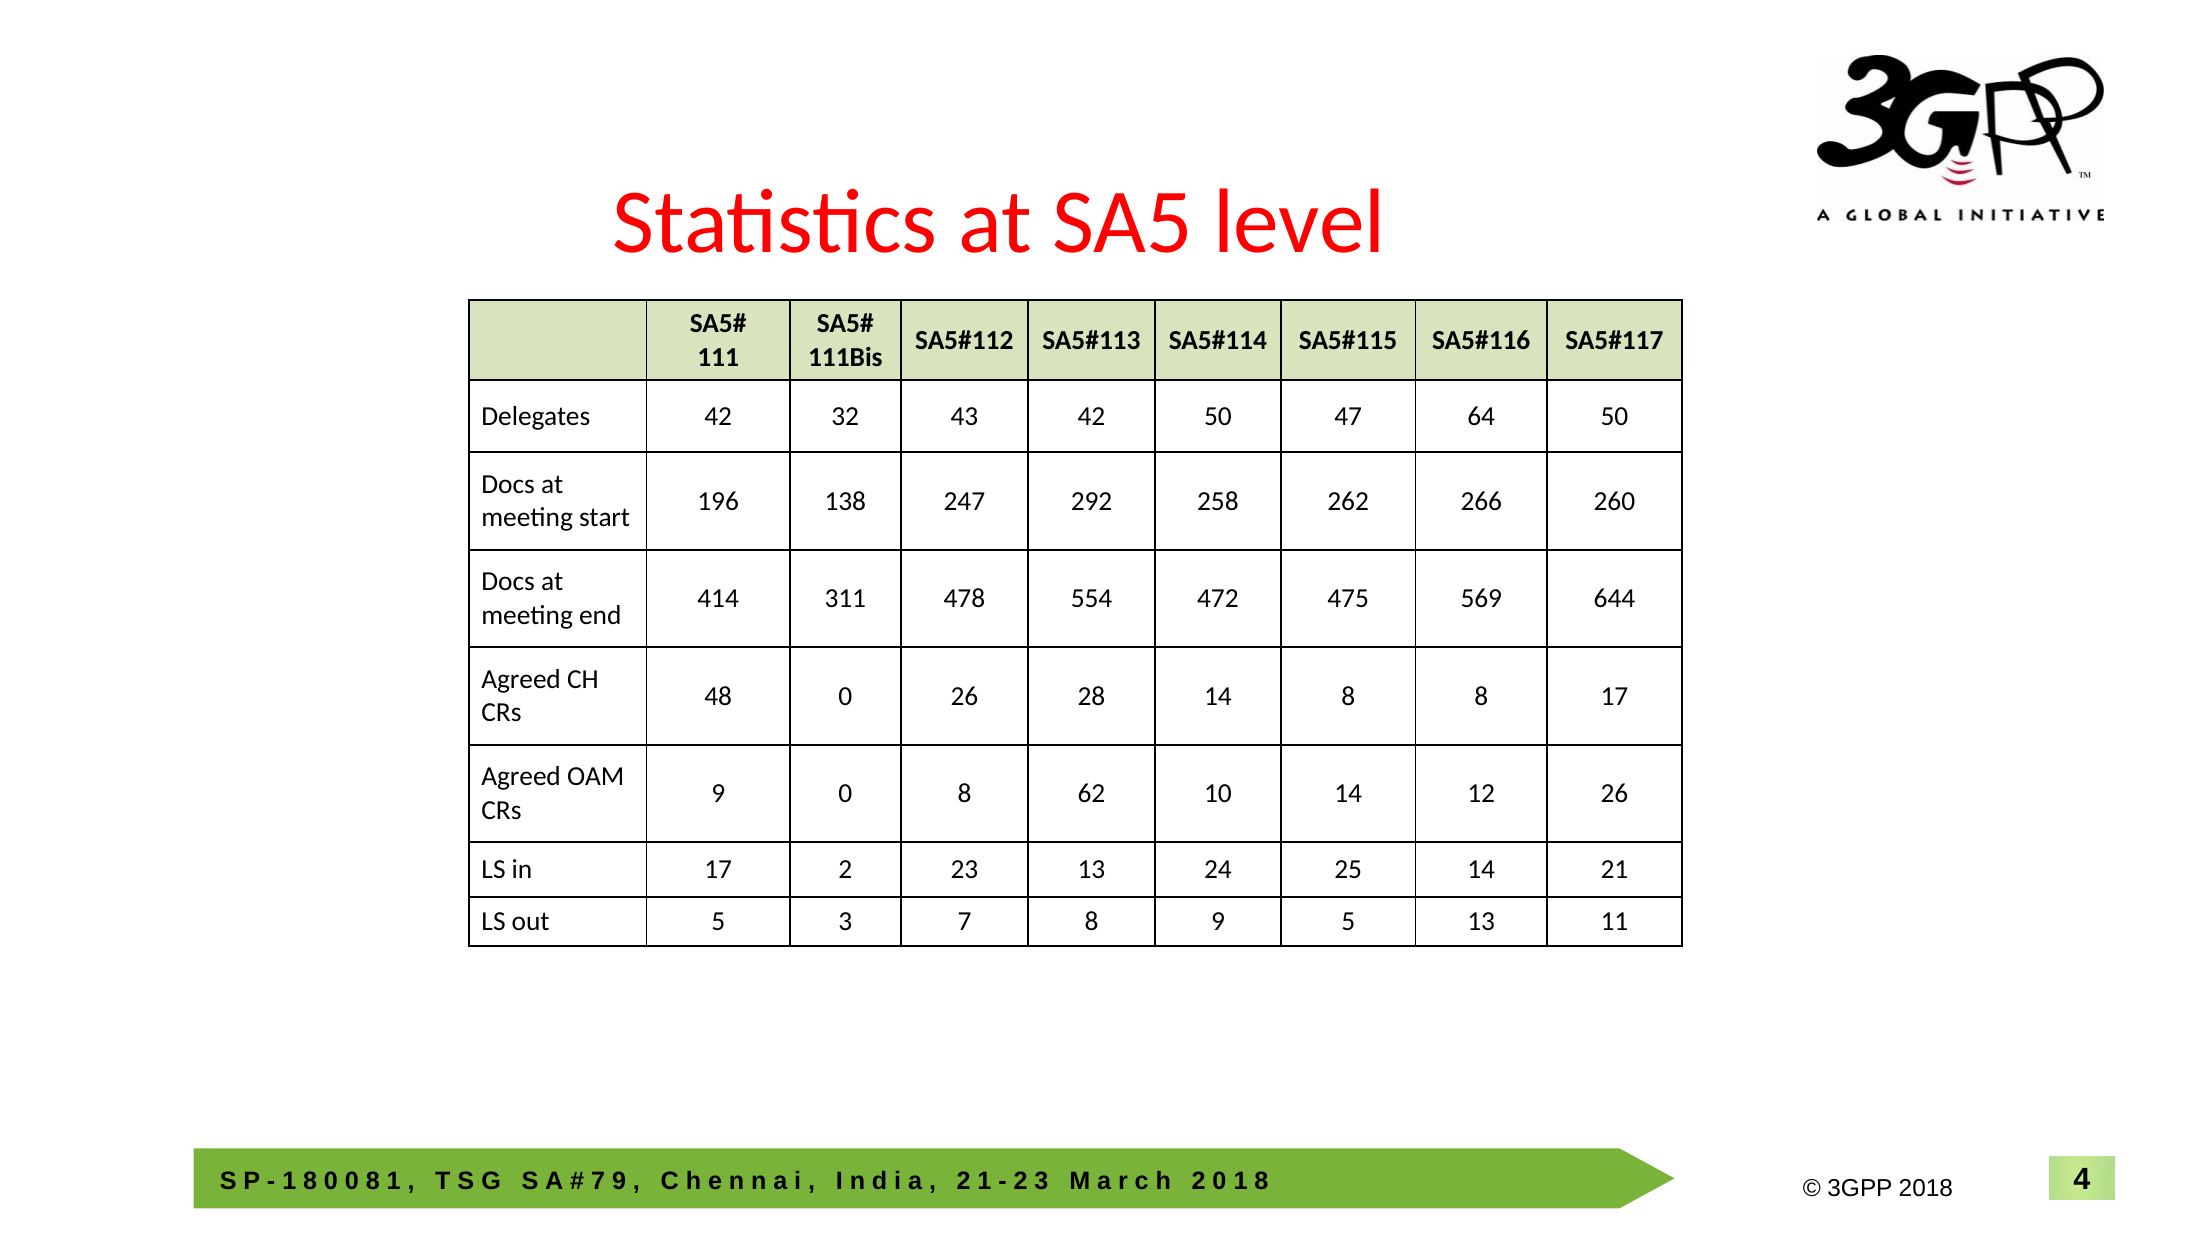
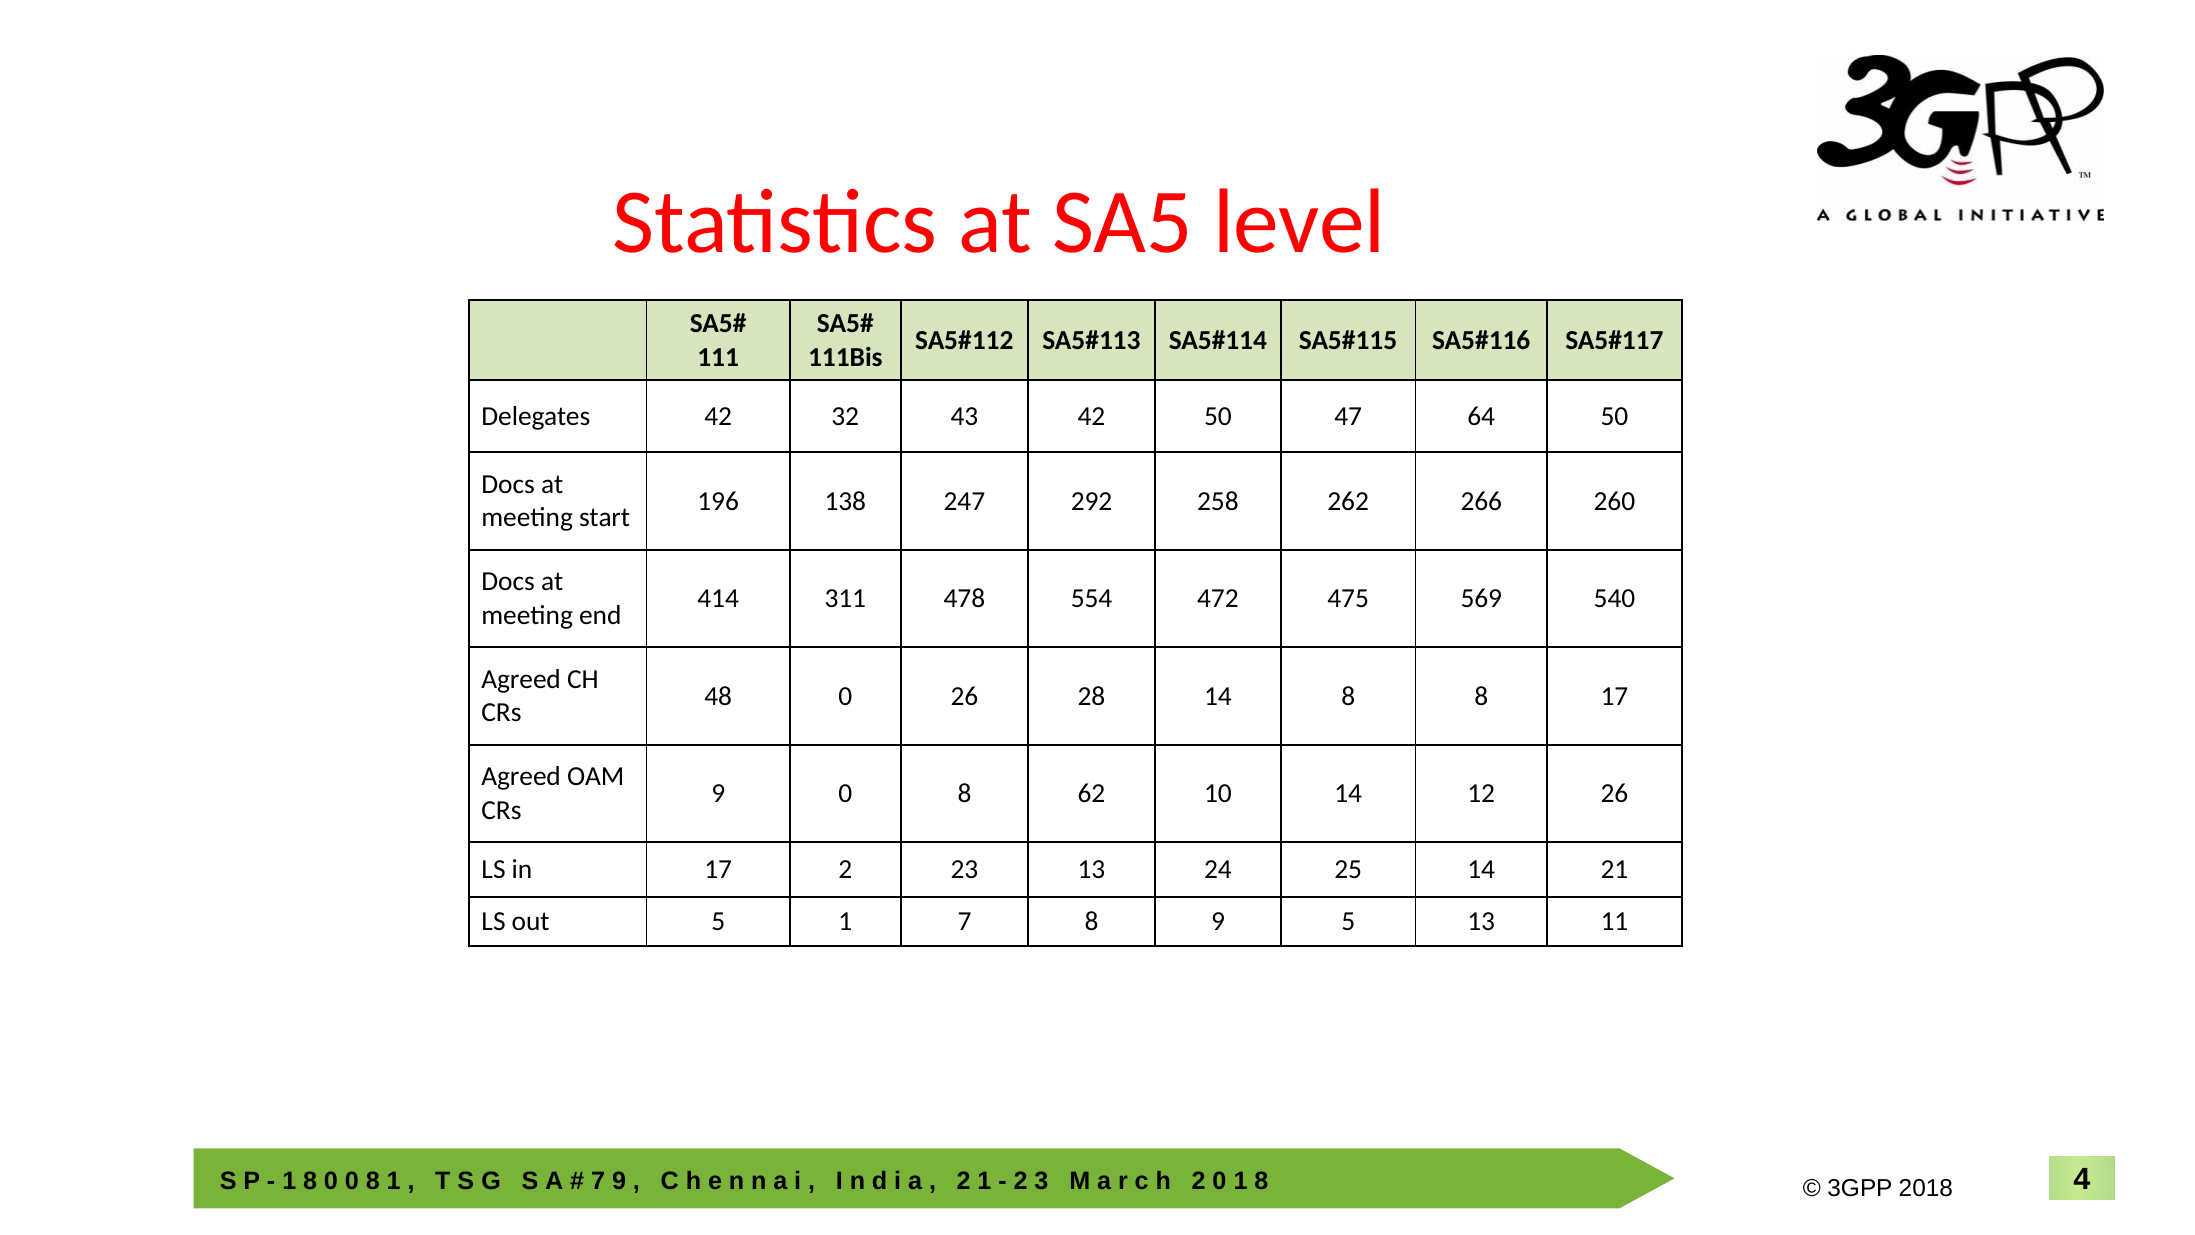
644: 644 -> 540
5 3: 3 -> 1
